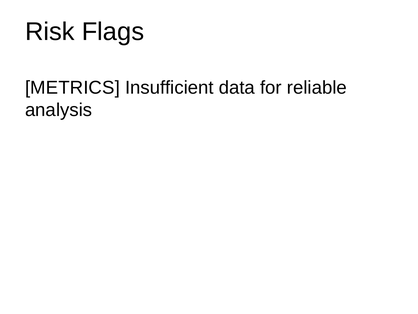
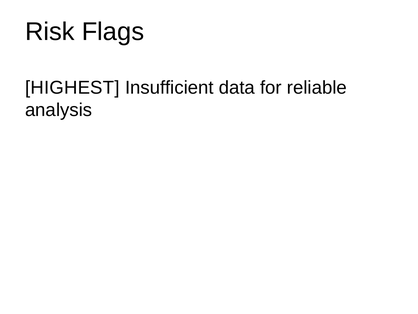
METRICS: METRICS -> HIGHEST
